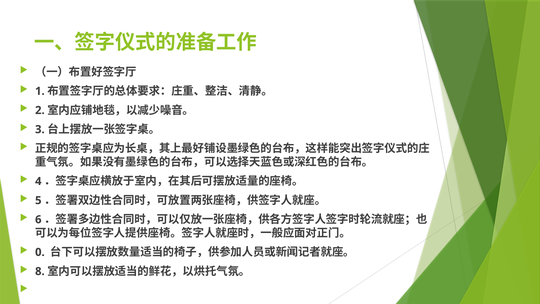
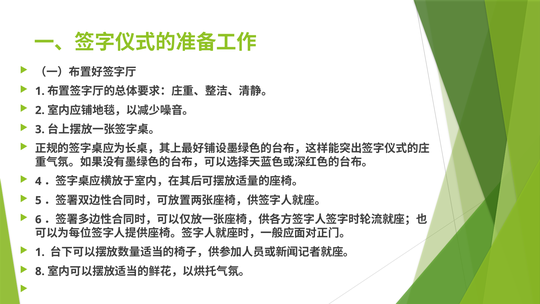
0 at (40, 252): 0 -> 1
